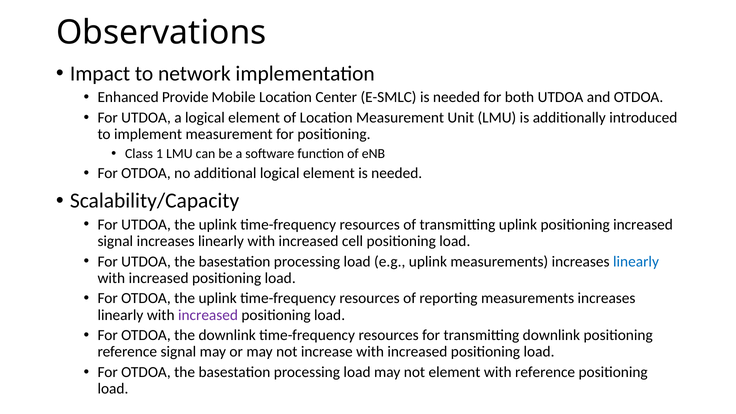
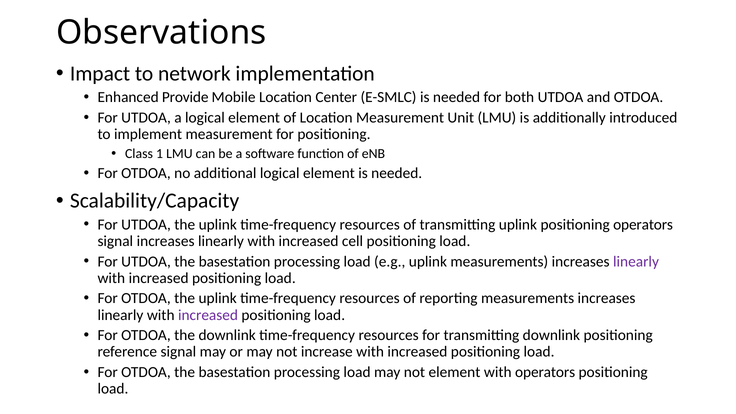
positioning increased: increased -> operators
linearly at (636, 261) colour: blue -> purple
with reference: reference -> operators
